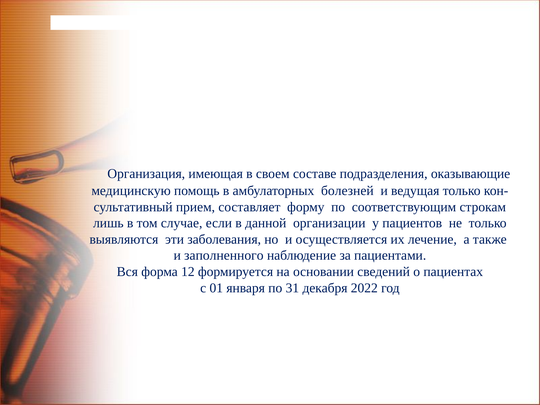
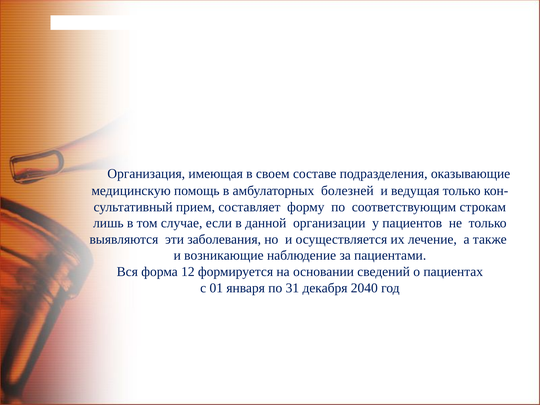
заполненного: заполненного -> возникающие
2022: 2022 -> 2040
